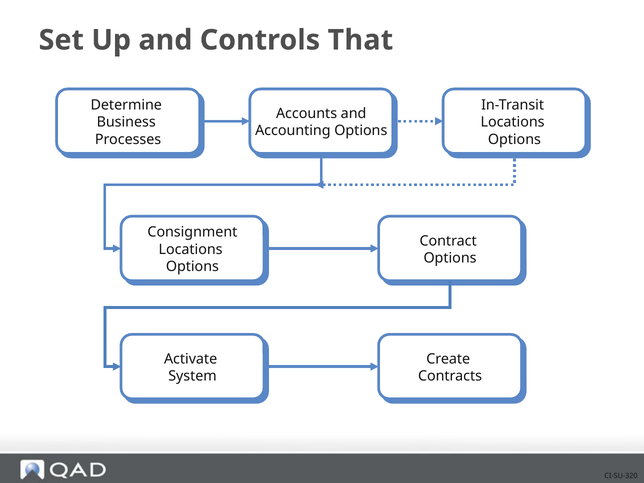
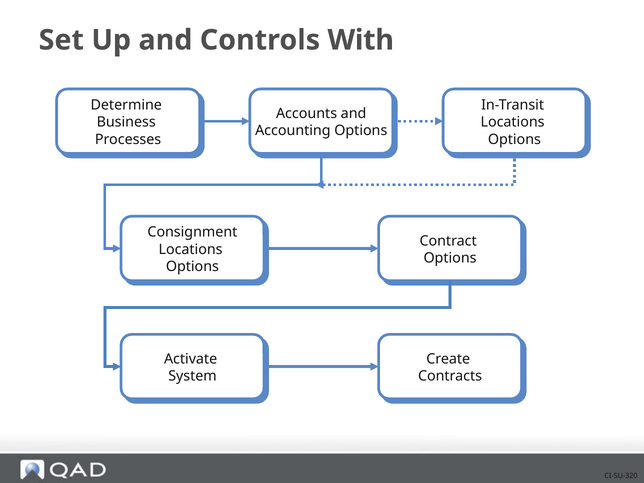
That: That -> With
